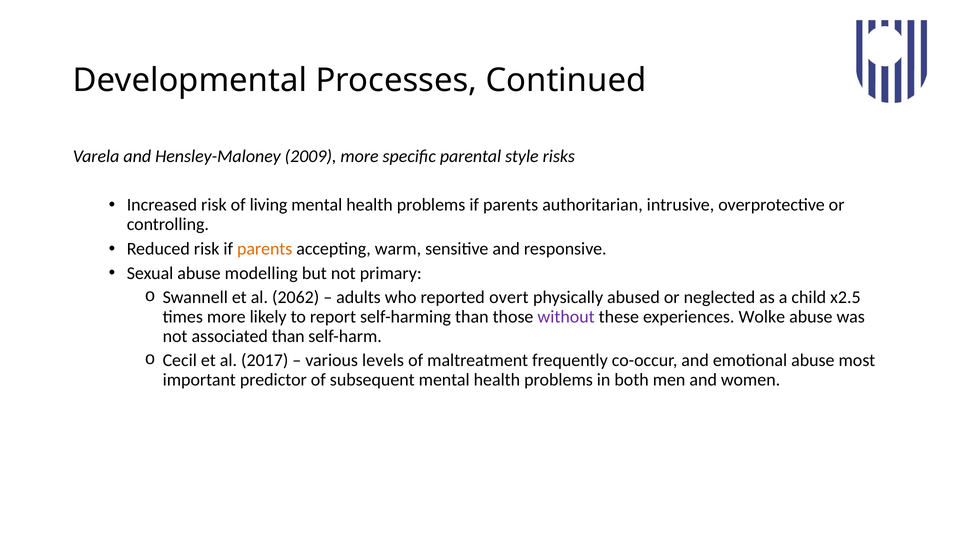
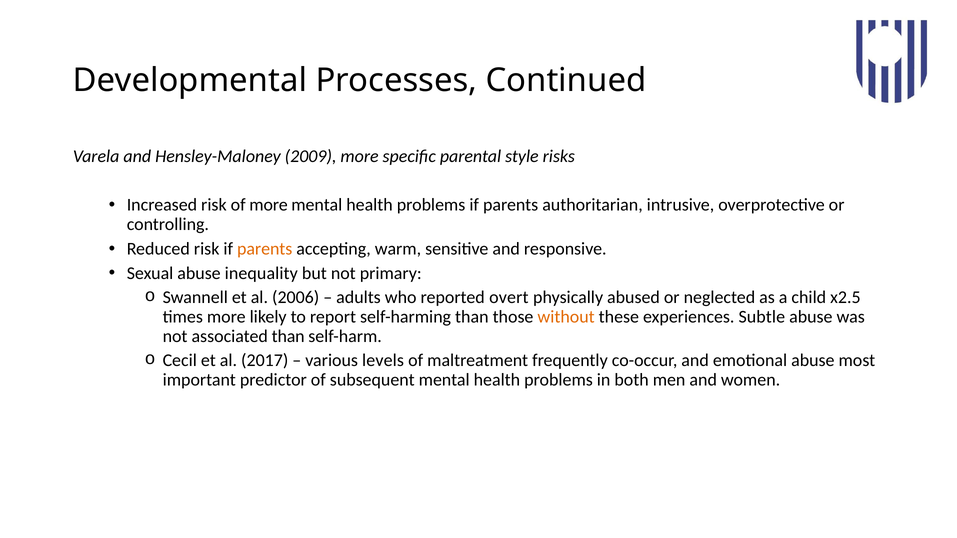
of living: living -> more
modelling: modelling -> inequality
2062: 2062 -> 2006
without colour: purple -> orange
Wolke: Wolke -> Subtle
